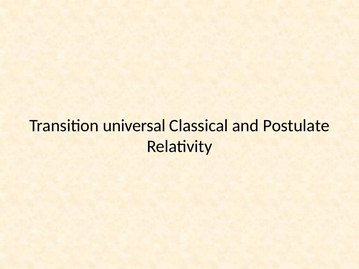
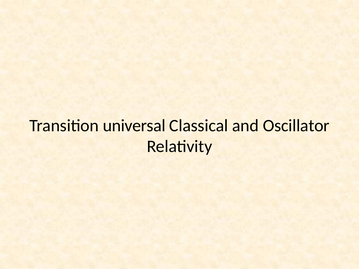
Postulate: Postulate -> Oscillator
